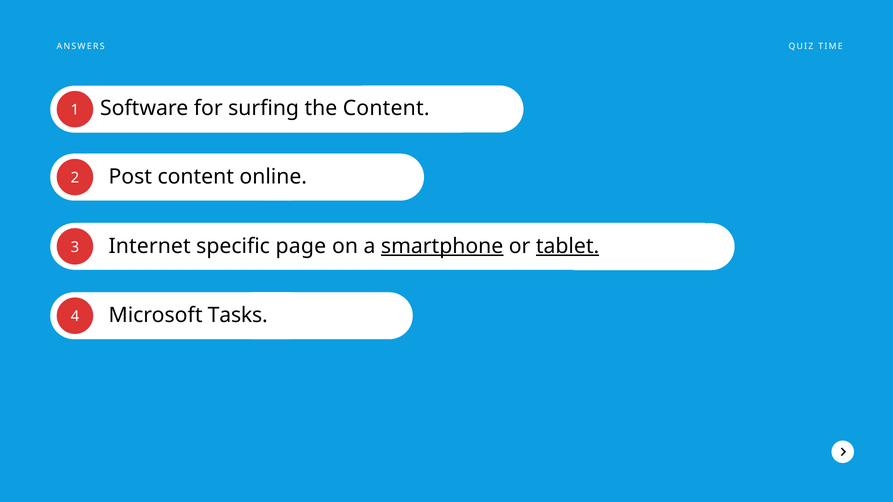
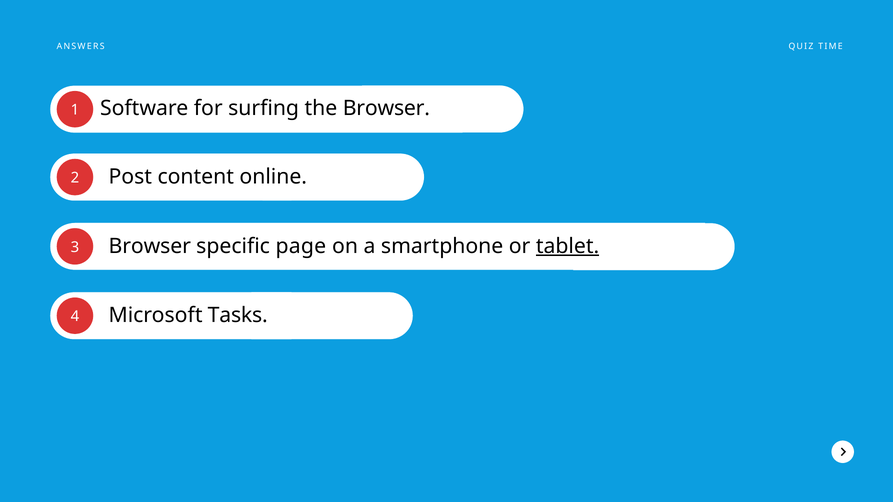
the Content: Content -> Browser
Internet at (150, 246): Internet -> Browser
smartphone underline: present -> none
